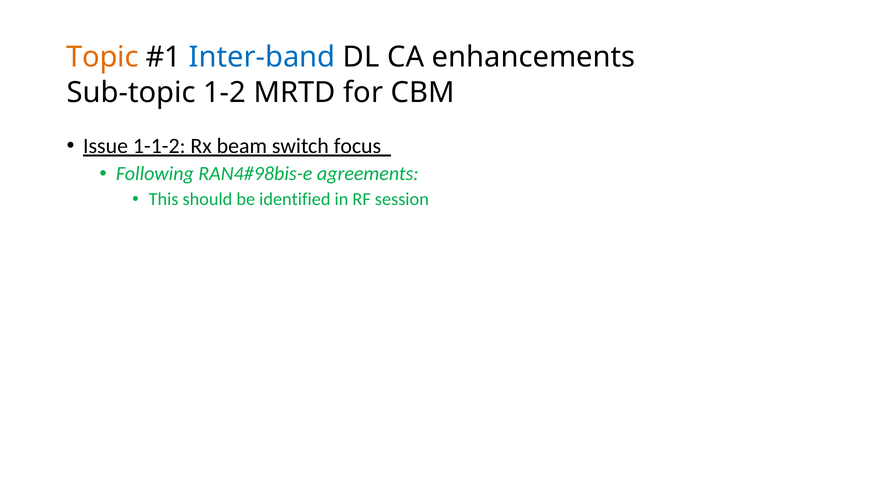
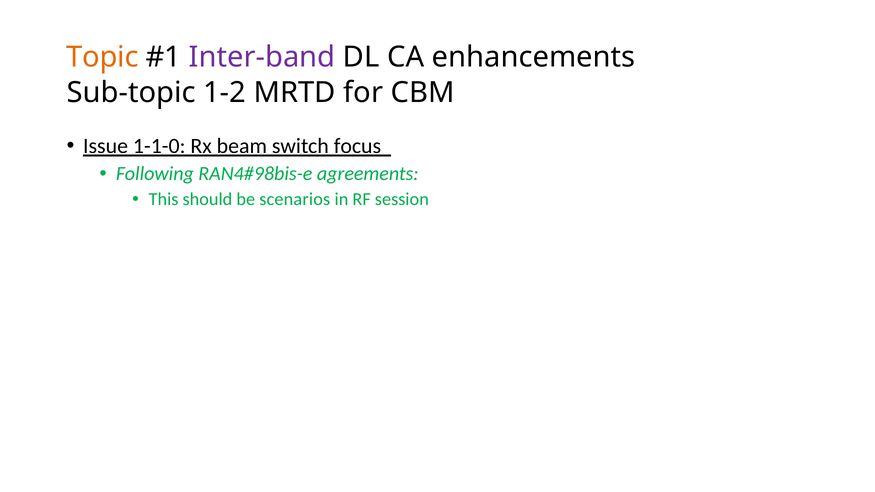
Inter-band colour: blue -> purple
1-1-2: 1-1-2 -> 1-1-0
identified: identified -> scenarios
